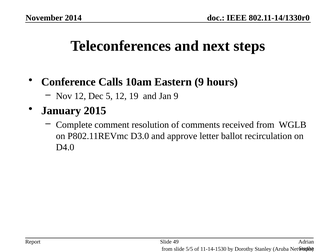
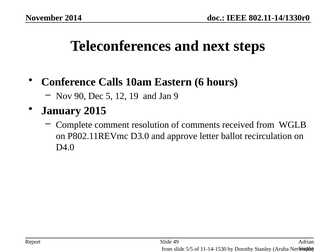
Eastern 9: 9 -> 6
Nov 12: 12 -> 90
